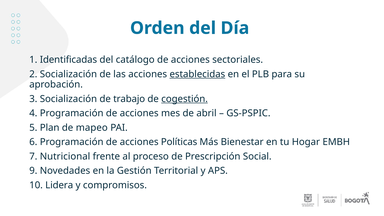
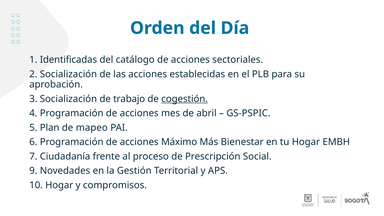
establecidas underline: present -> none
Políticas: Políticas -> Máximo
Nutricional: Nutricional -> Ciudadanía
10 Lidera: Lidera -> Hogar
